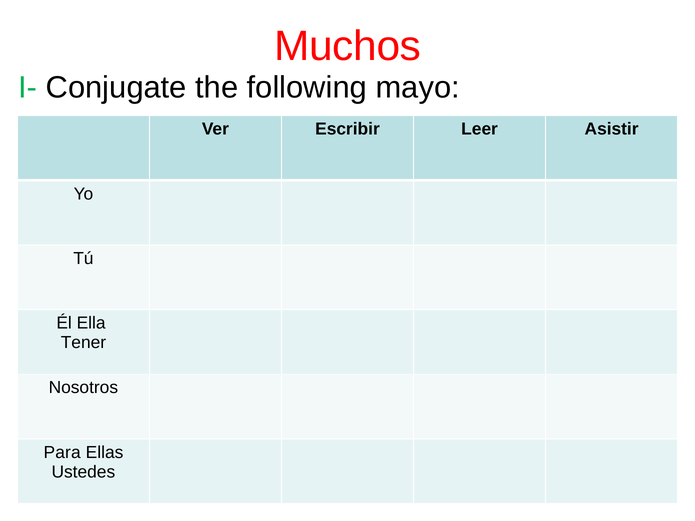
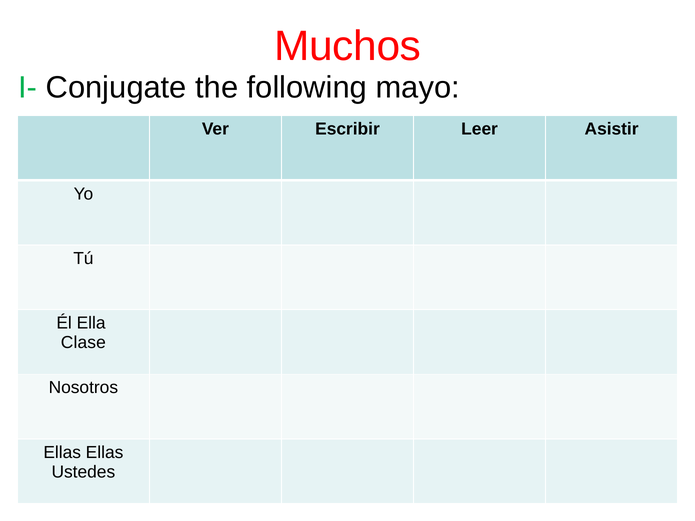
Tener: Tener -> Clase
Para at (62, 453): Para -> Ellas
